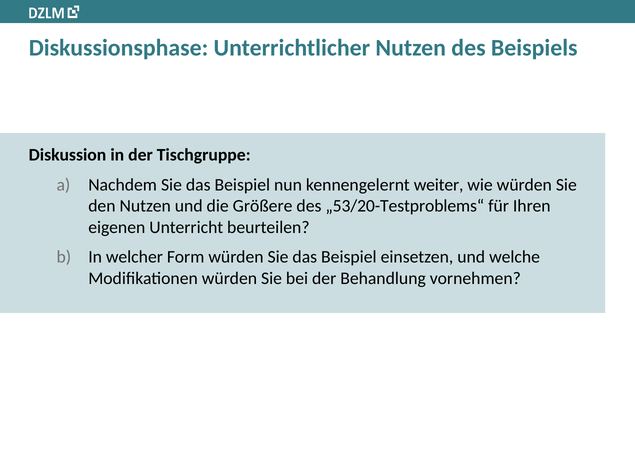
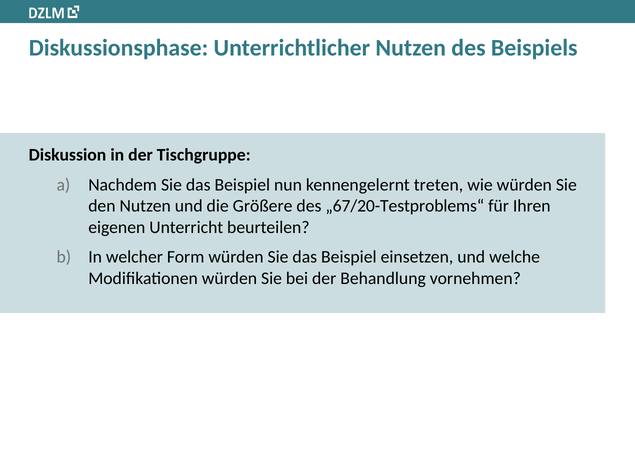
weiter: weiter -> treten
„53/20-Testproblems“: „53/20-Testproblems“ -> „67/20-Testproblems“
